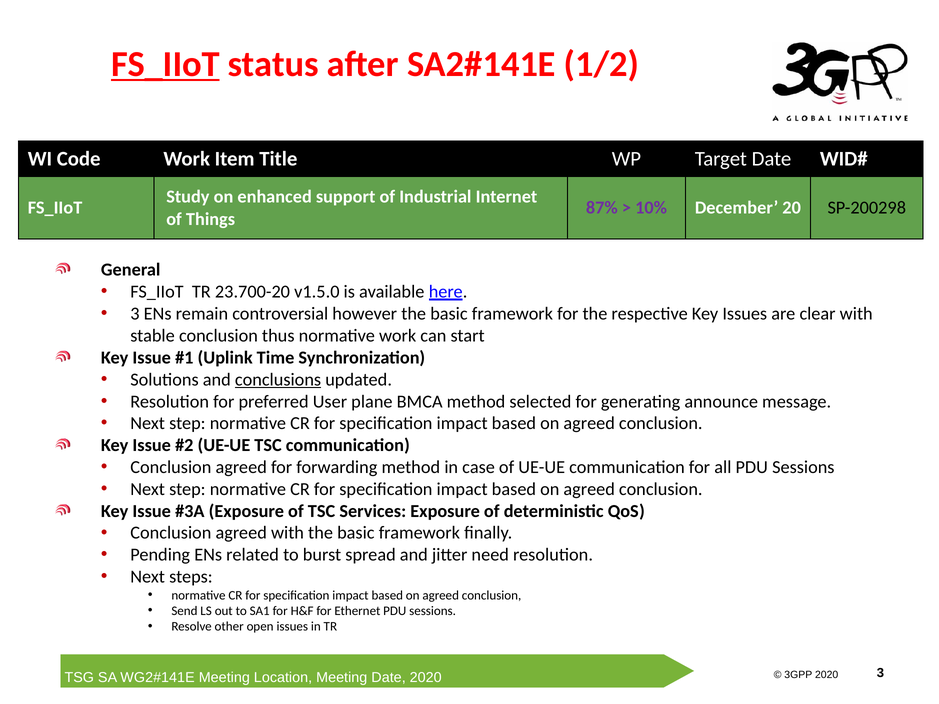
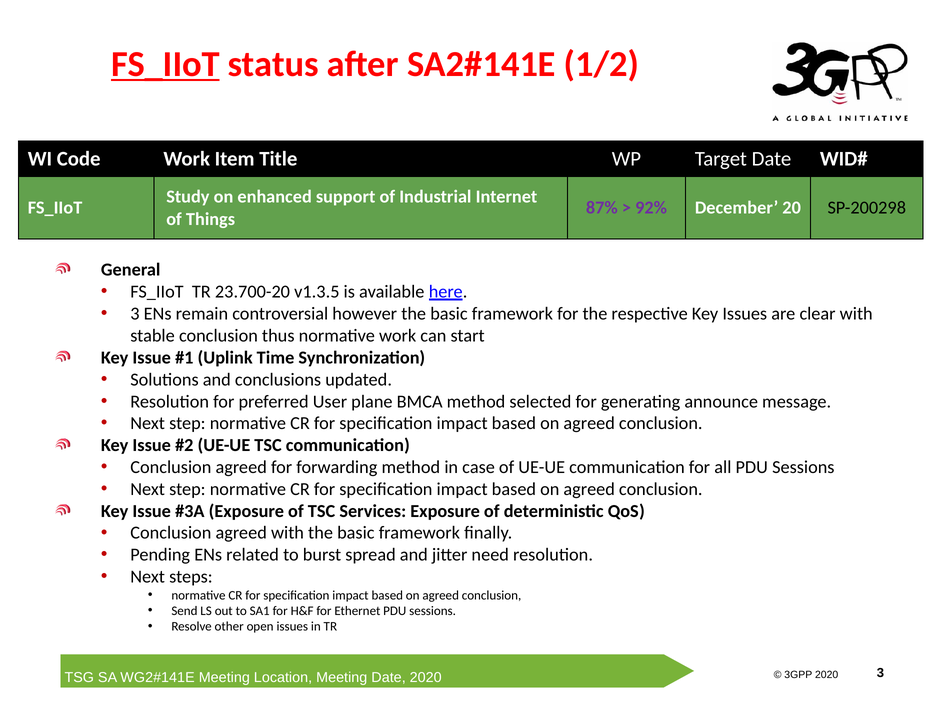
10%: 10% -> 92%
v1.5.0: v1.5.0 -> v1.3.5
conclusions underline: present -> none
